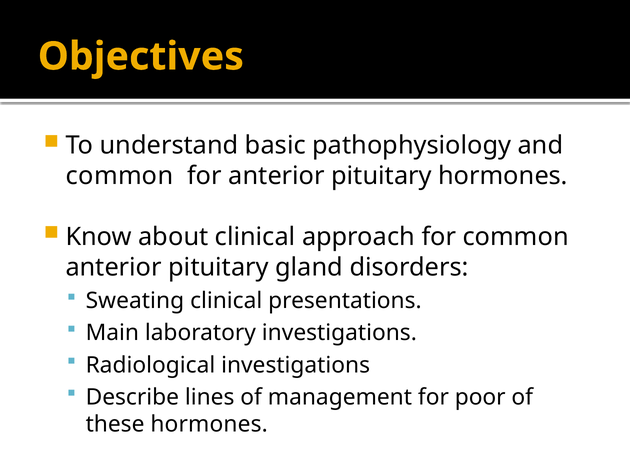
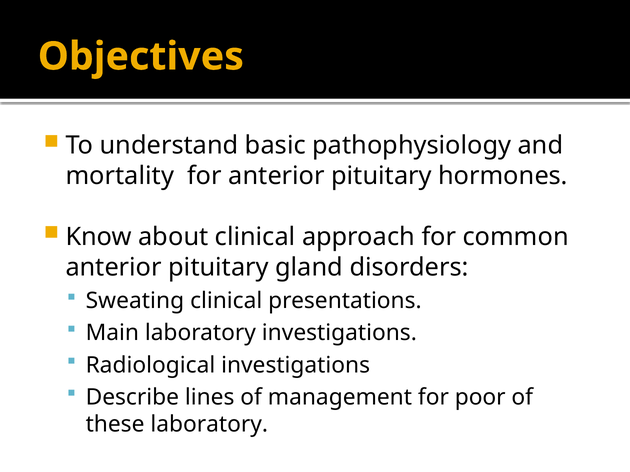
common at (120, 176): common -> mortality
these hormones: hormones -> laboratory
